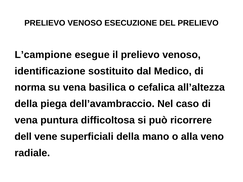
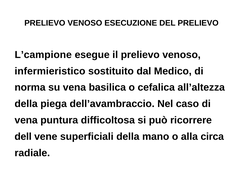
identificazione: identificazione -> infermieristico
veno: veno -> circa
